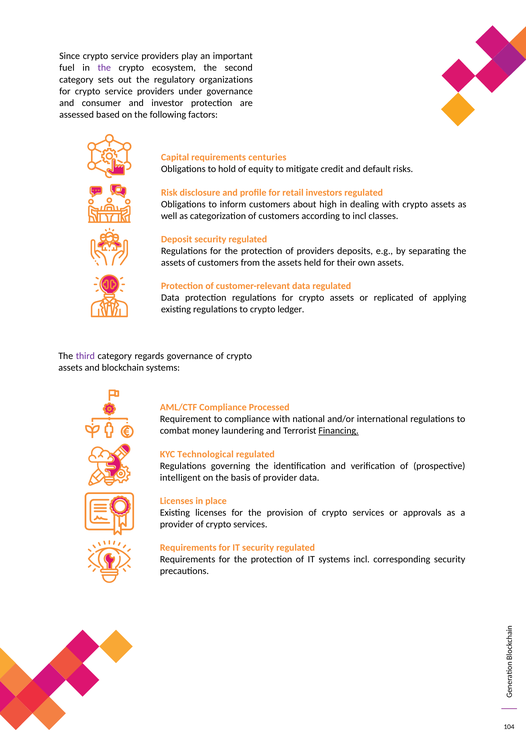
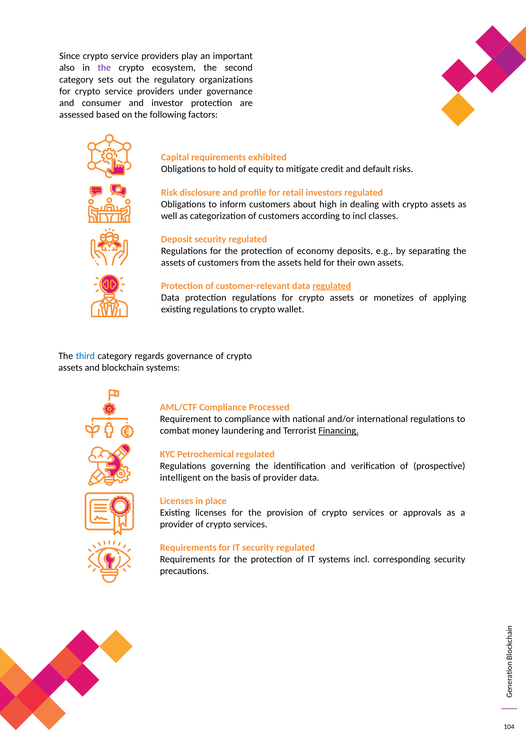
fuel: fuel -> also
centuries: centuries -> exhibited
of providers: providers -> economy
regulated at (332, 286) underline: none -> present
replicated: replicated -> monetizes
ledger: ledger -> wallet
third colour: purple -> blue
Technological: Technological -> Petrochemical
